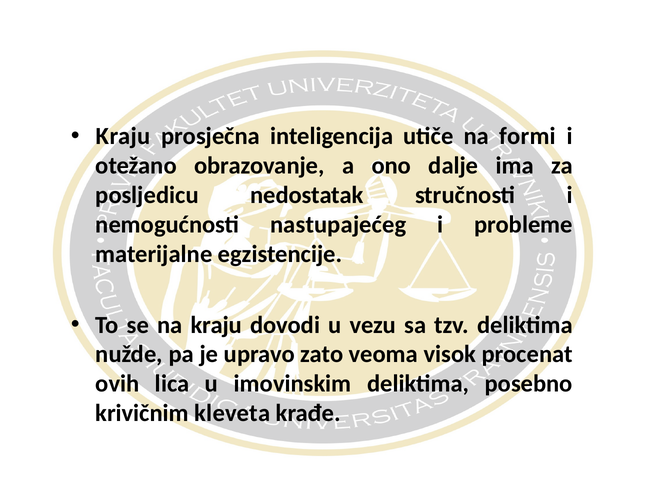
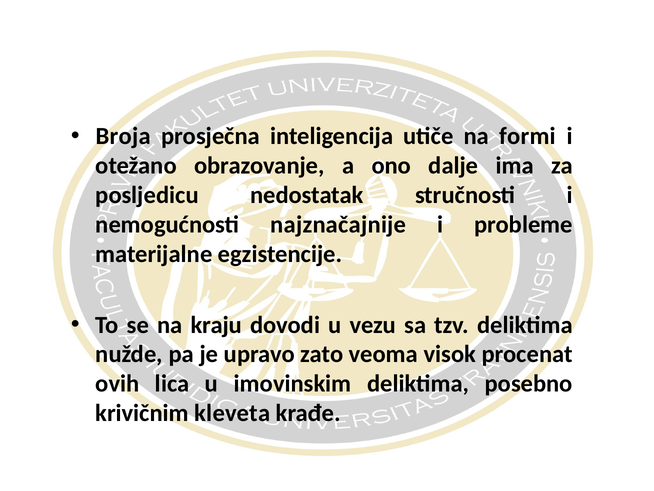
Kraju at (123, 136): Kraju -> Broja
nastupajećeg: nastupajećeg -> najznačajnije
